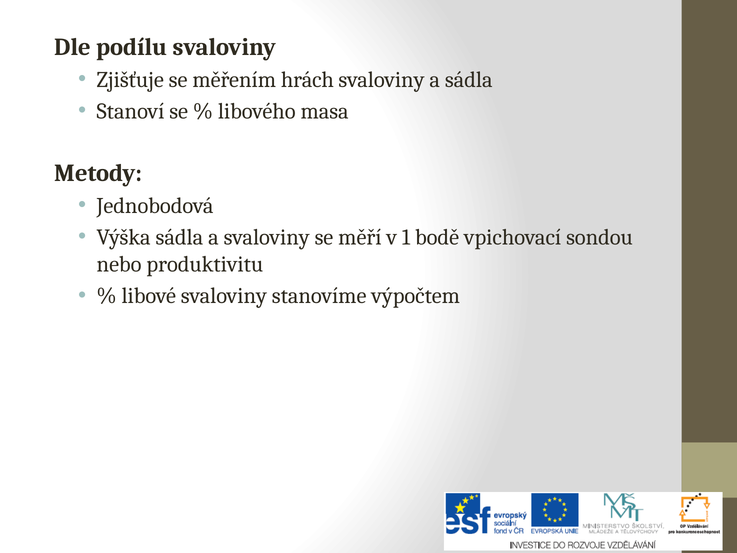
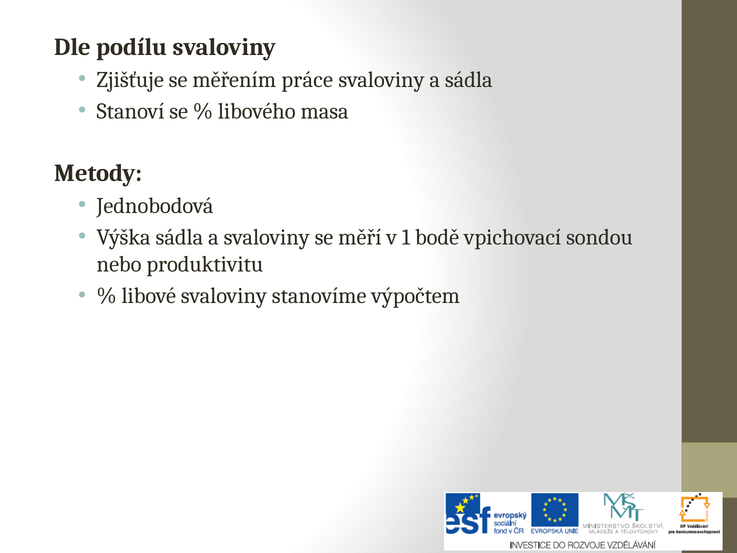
hrách: hrách -> práce
